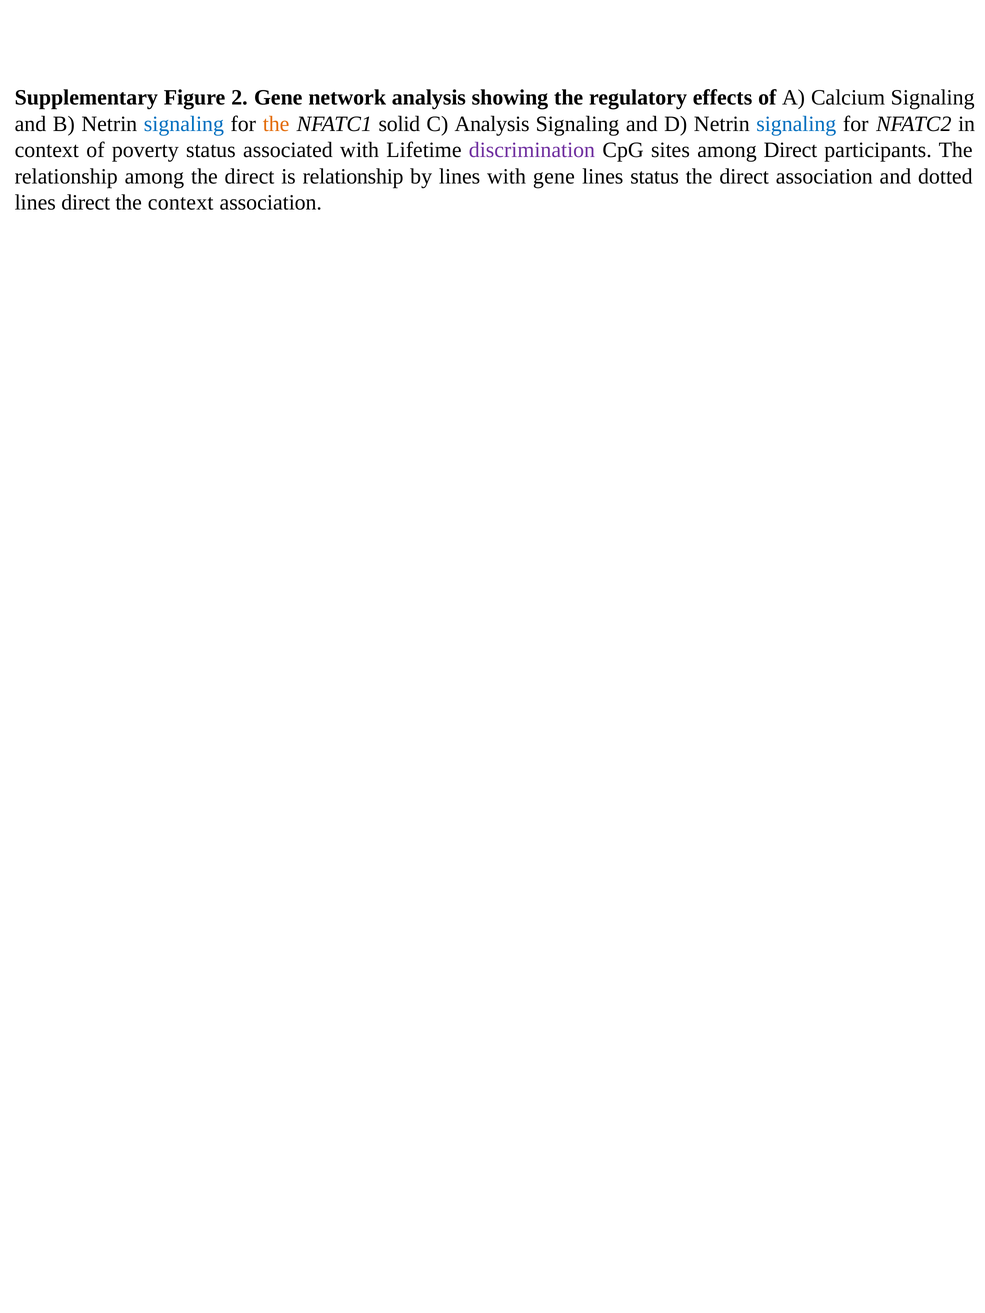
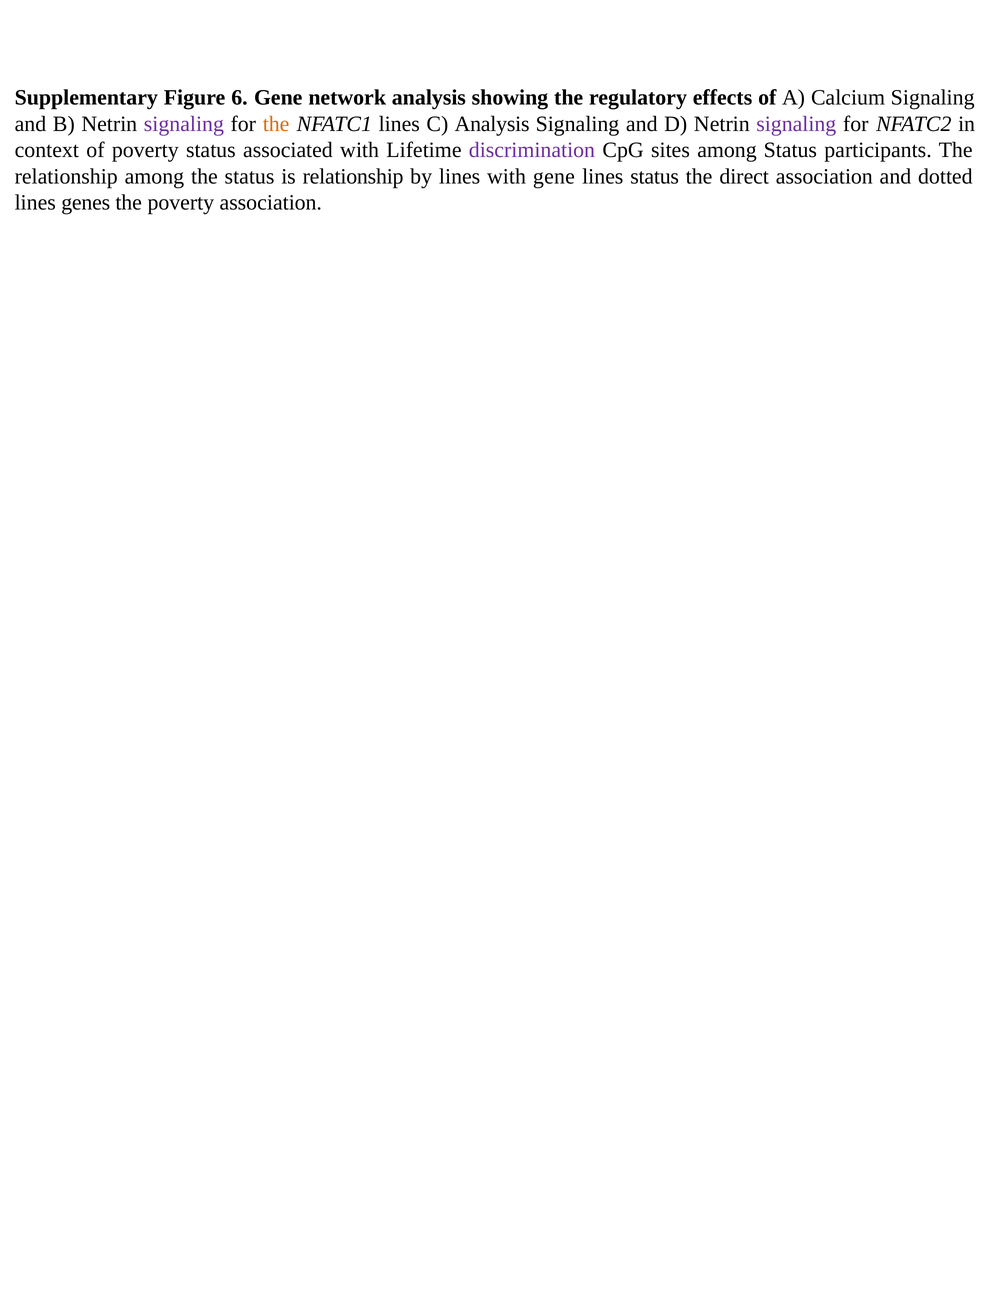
2: 2 -> 6
signaling at (184, 124) colour: blue -> purple
NFATC1 solid: solid -> lines
signaling at (796, 124) colour: blue -> purple
among Direct: Direct -> Status
among the direct: direct -> status
lines direct: direct -> genes
the context: context -> poverty
